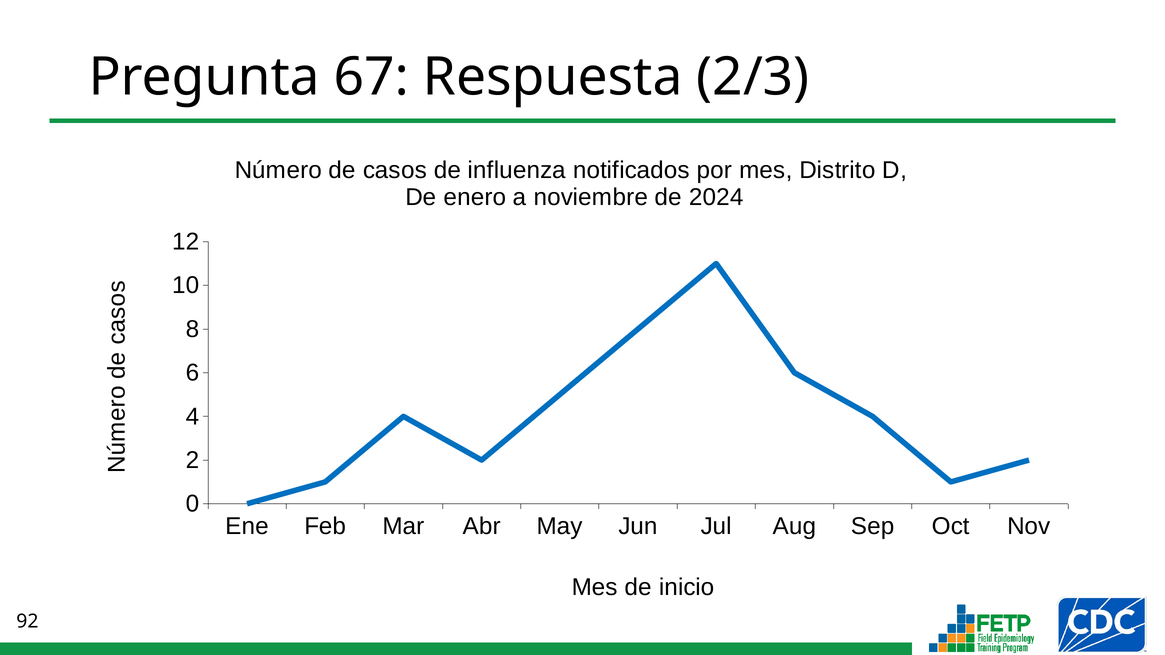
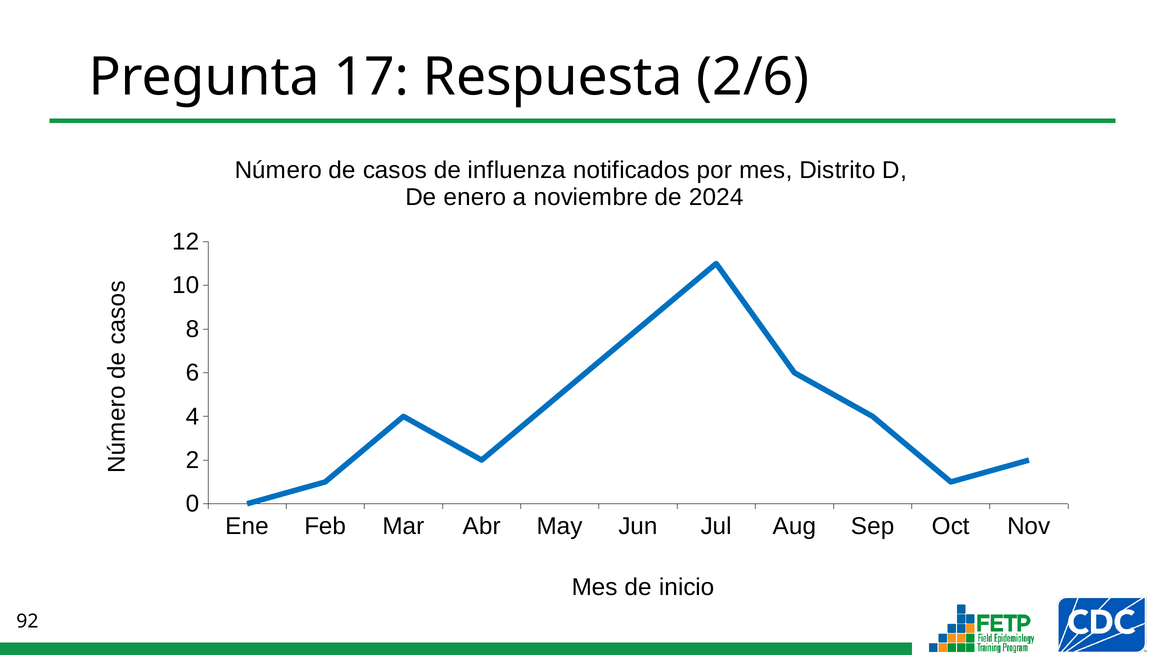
67: 67 -> 17
2/3: 2/3 -> 2/6
